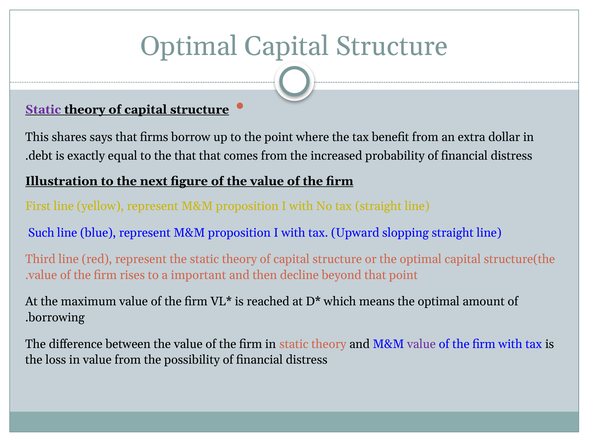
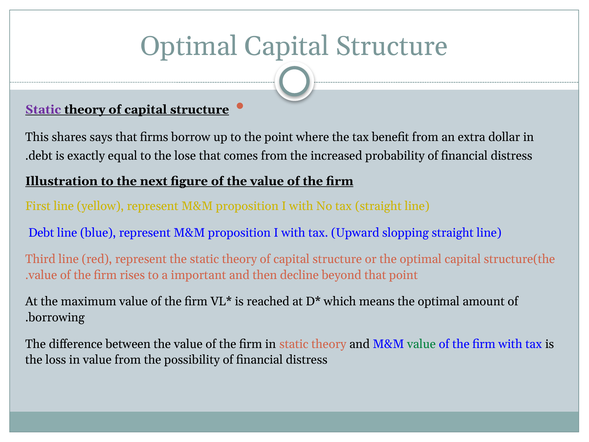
the that: that -> lose
Such at (41, 233): Such -> Debt
value at (421, 344) colour: purple -> green
